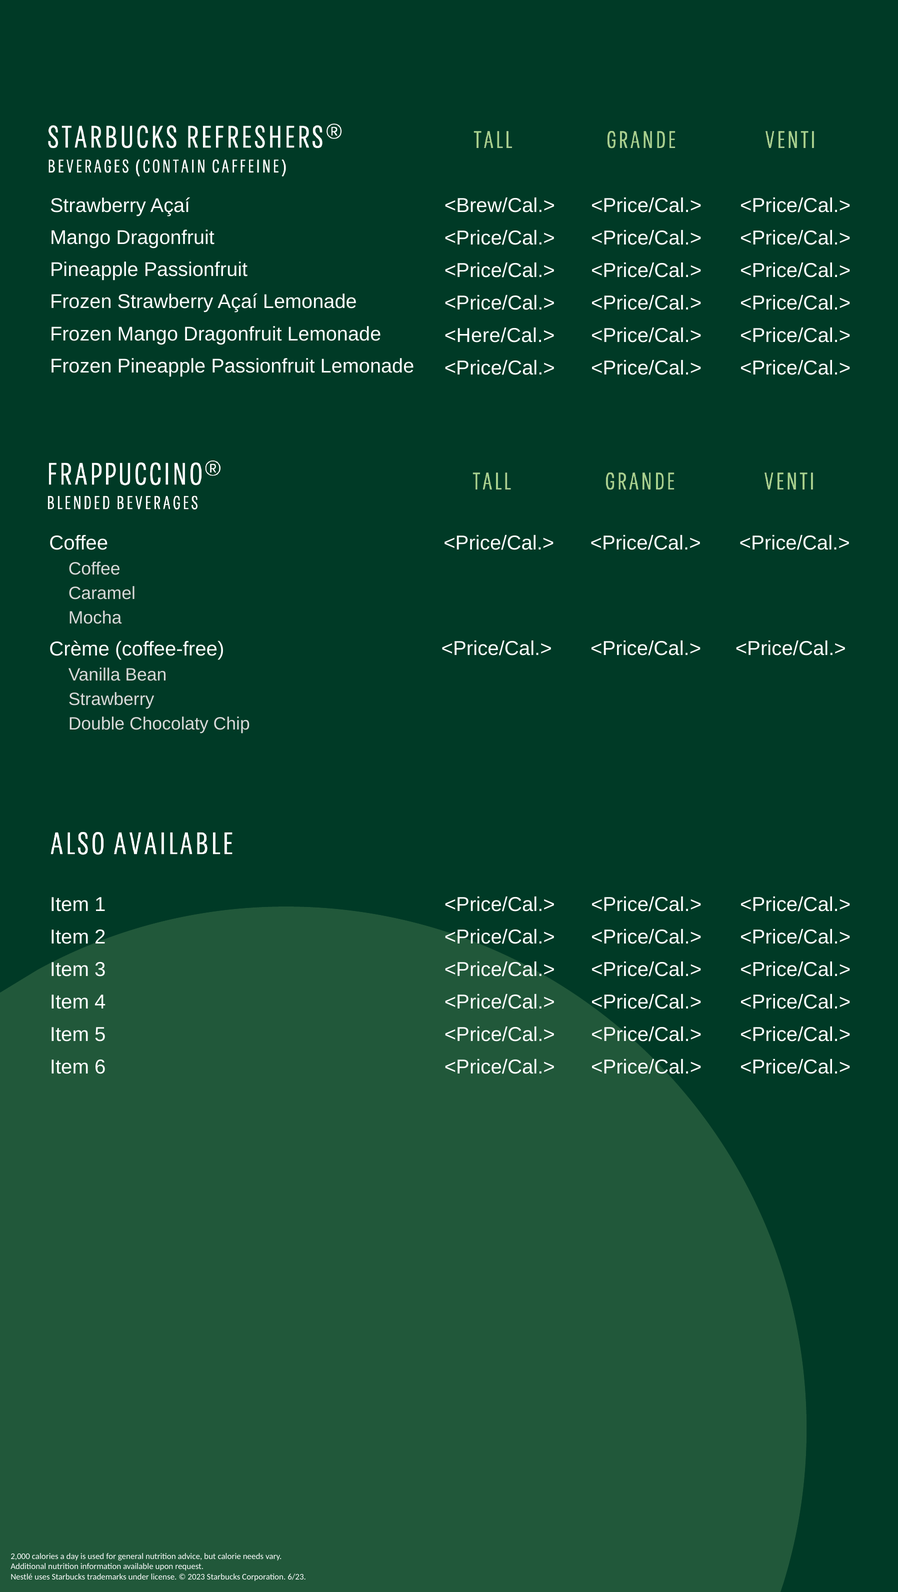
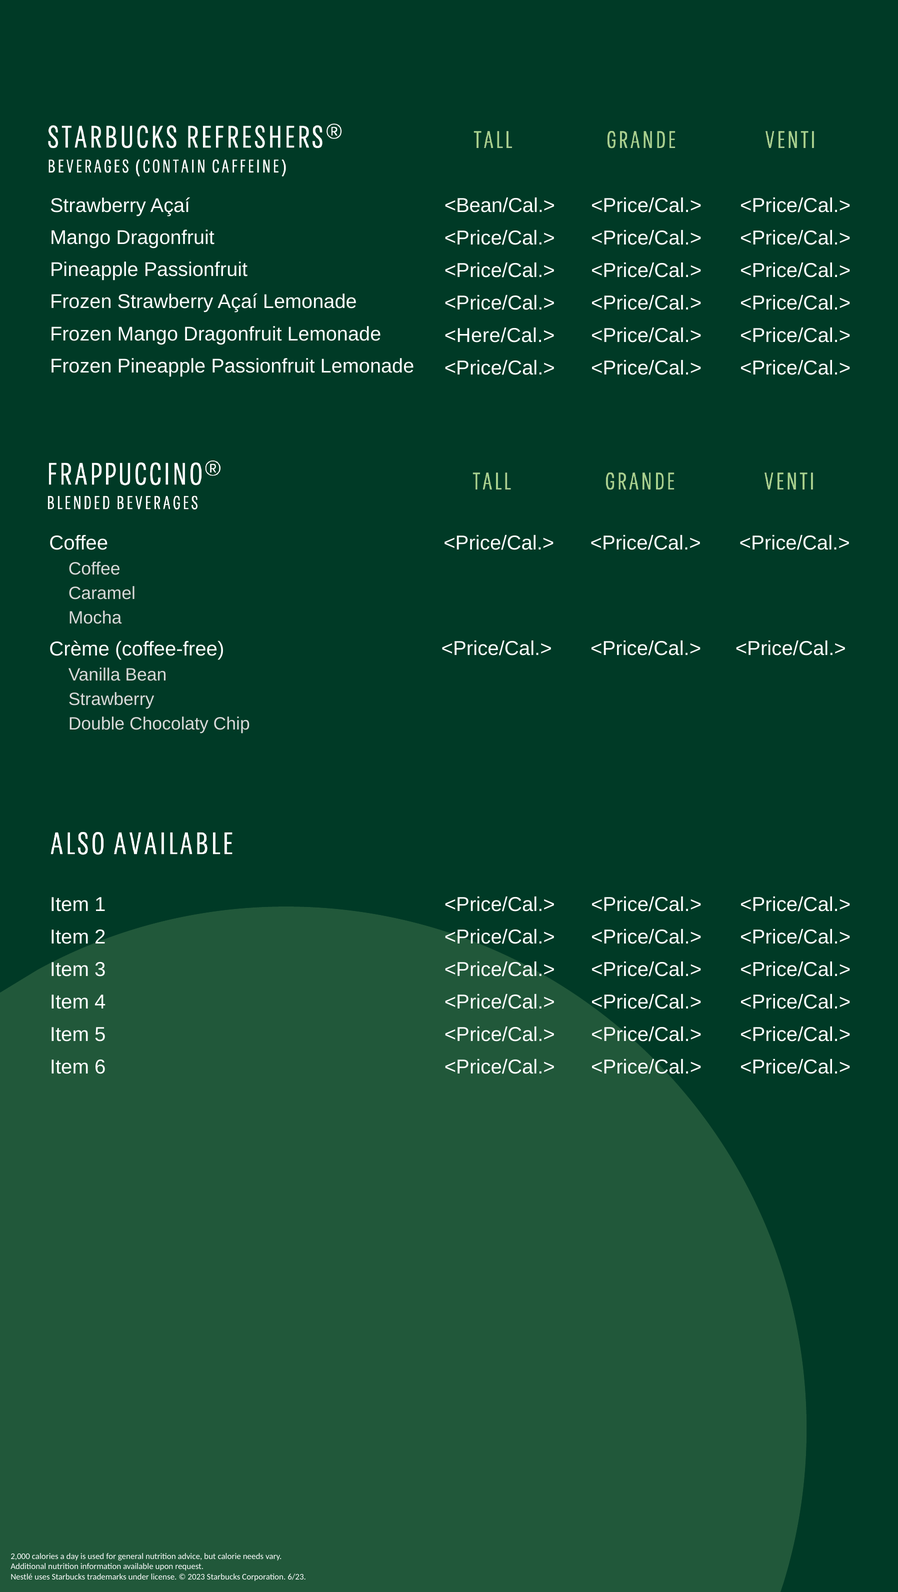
<Brew/Cal.>: <Brew/Cal.> -> <Bean/Cal.>
